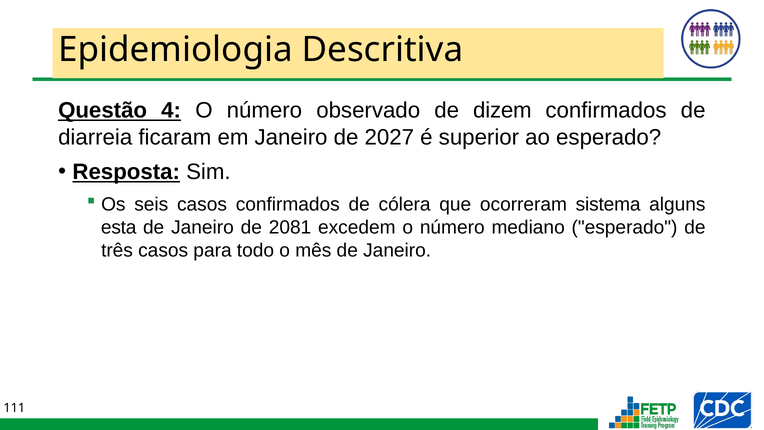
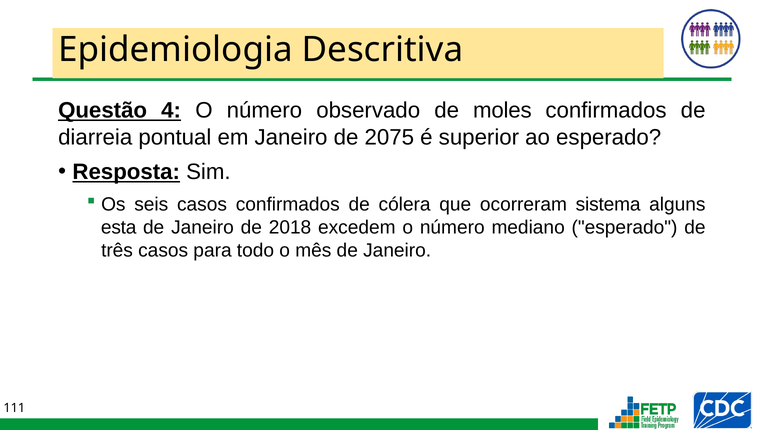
dizem: dizem -> moles
ficaram: ficaram -> pontual
2027: 2027 -> 2075
2081: 2081 -> 2018
